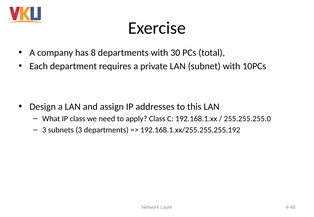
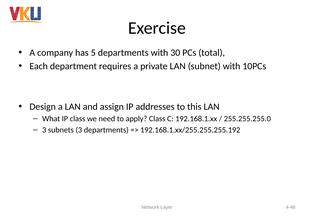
8: 8 -> 5
